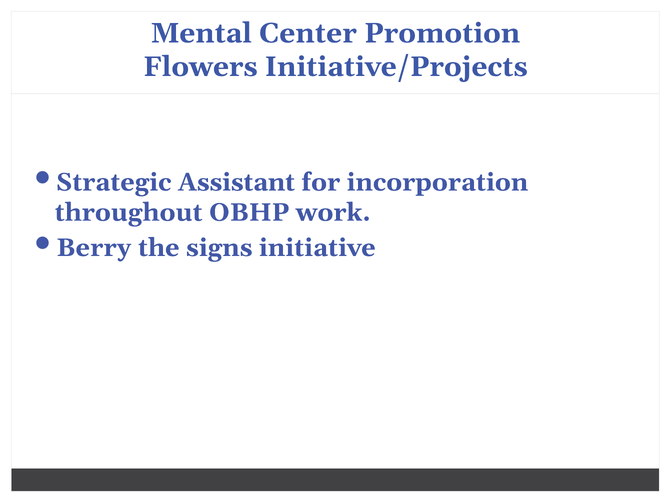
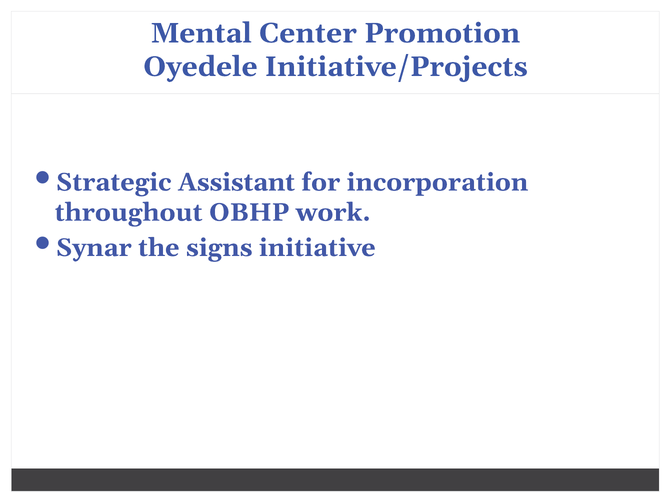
Flowers: Flowers -> Oyedele
Berry: Berry -> Synar
